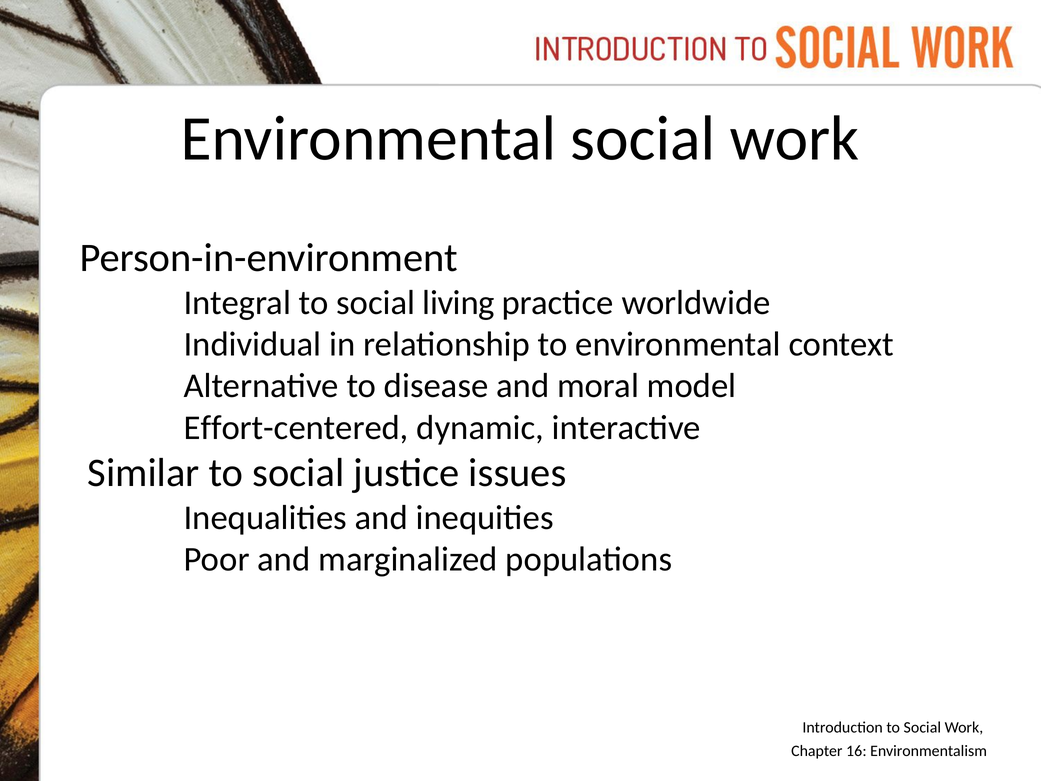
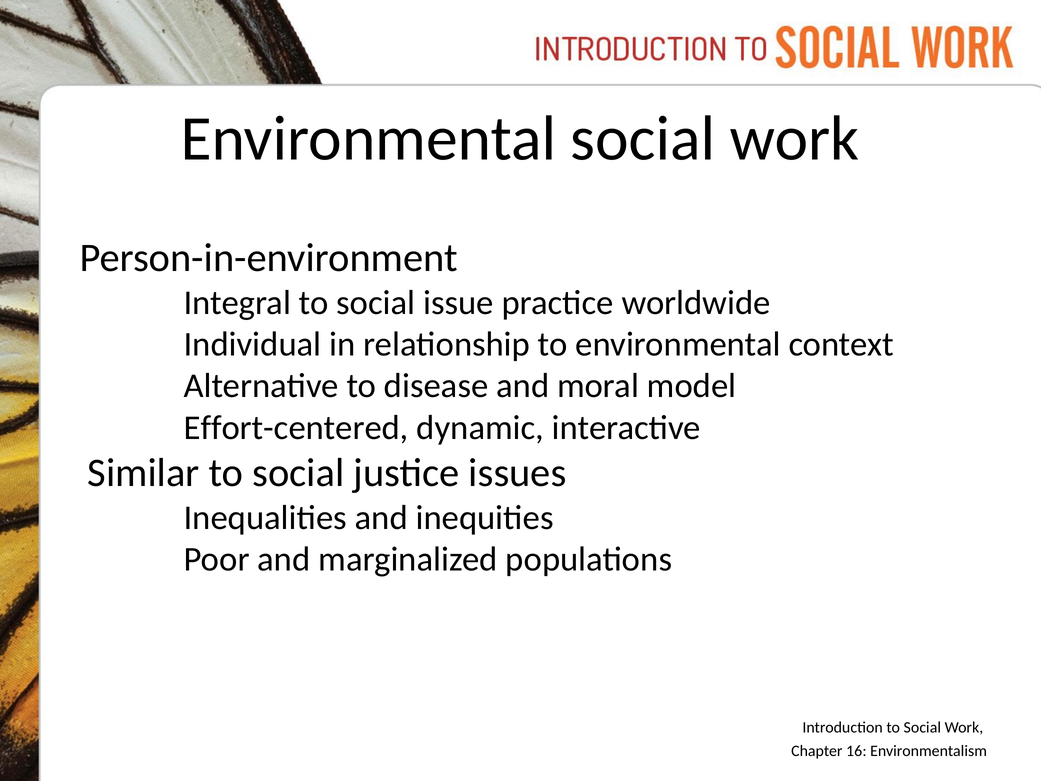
living: living -> issue
